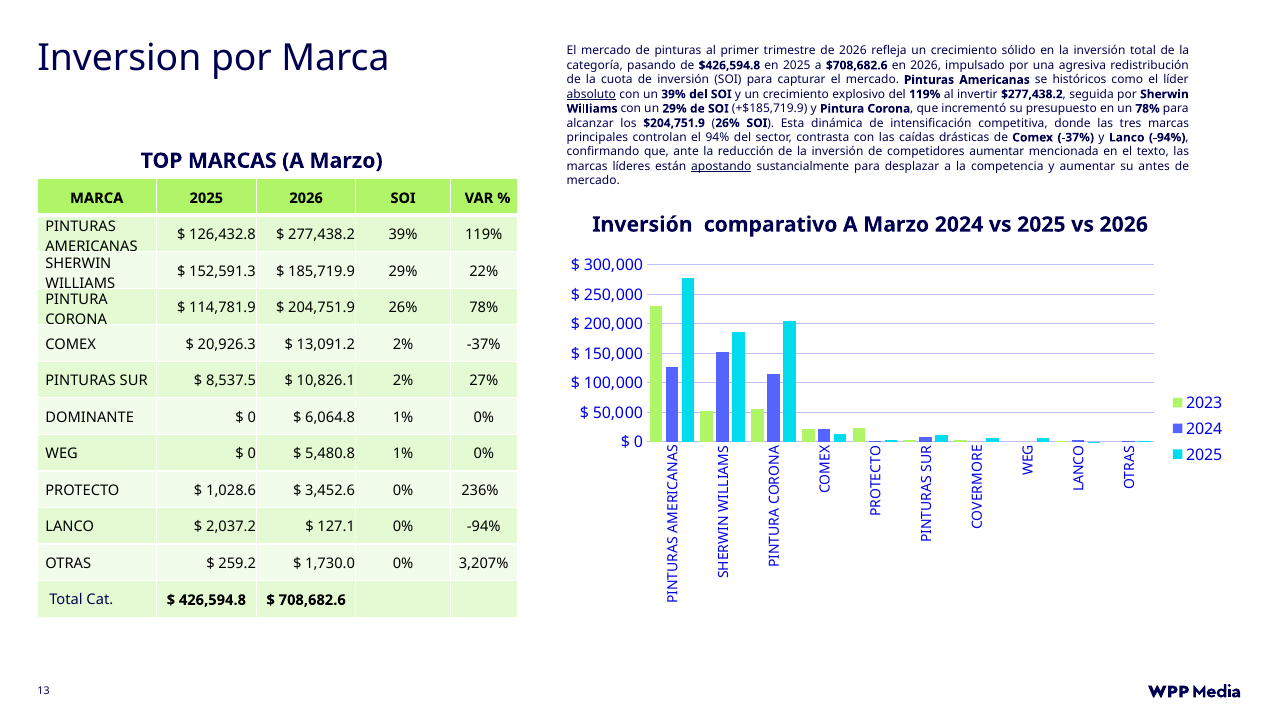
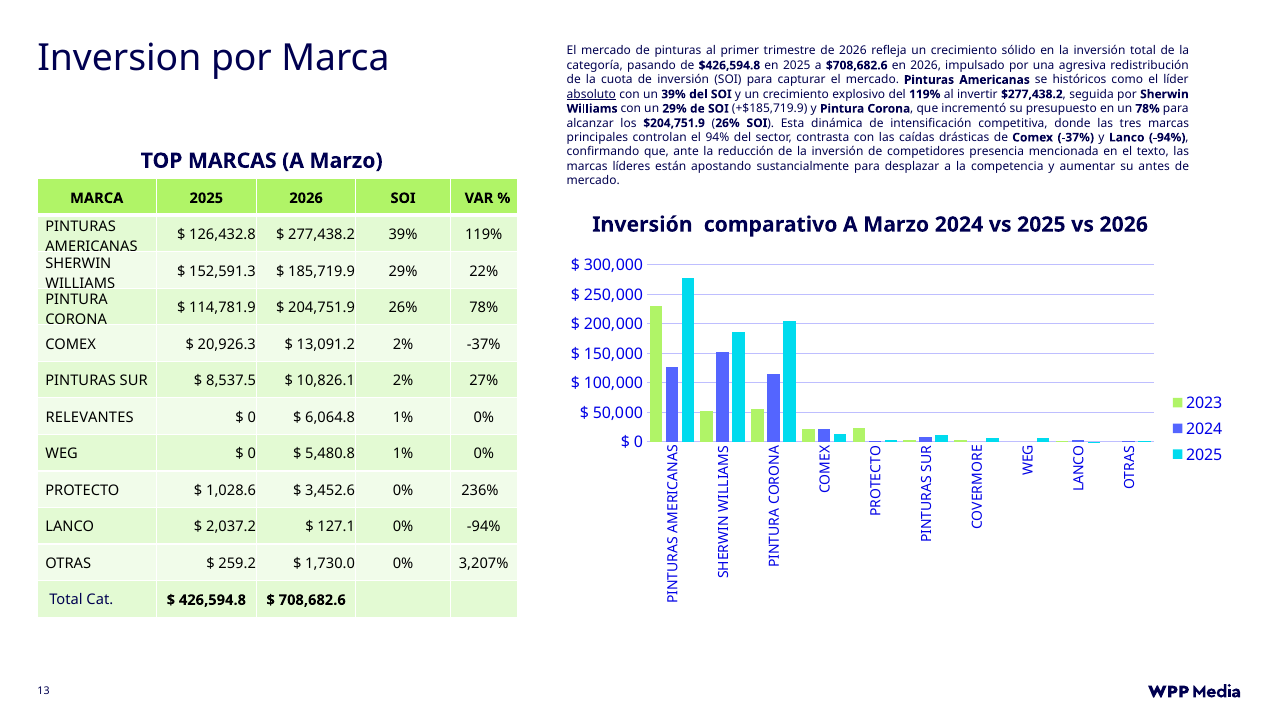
competidores aumentar: aumentar -> presencia
apostando underline: present -> none
DOMINANTE: DOMINANTE -> RELEVANTES
